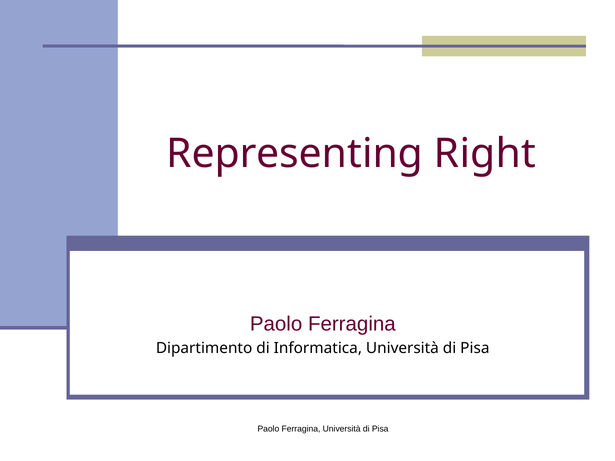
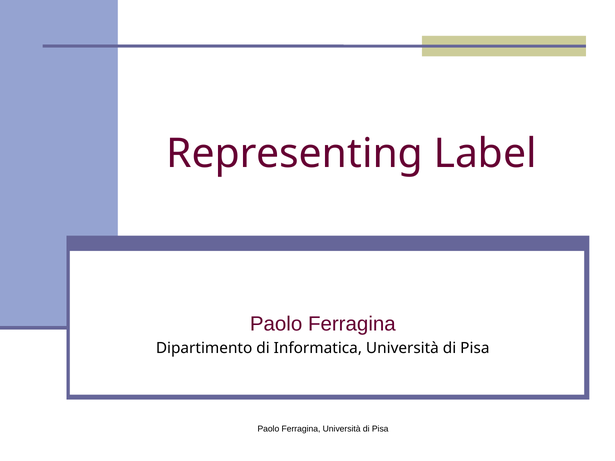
Right: Right -> Label
